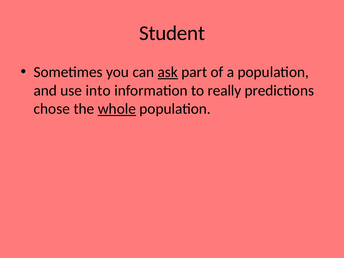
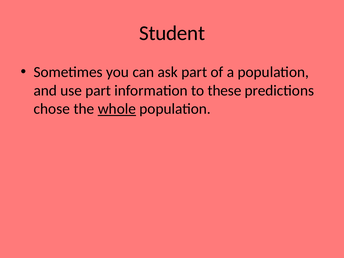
ask underline: present -> none
use into: into -> part
really: really -> these
